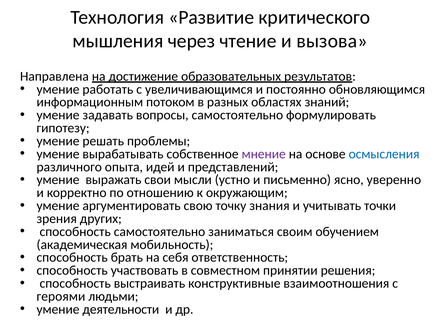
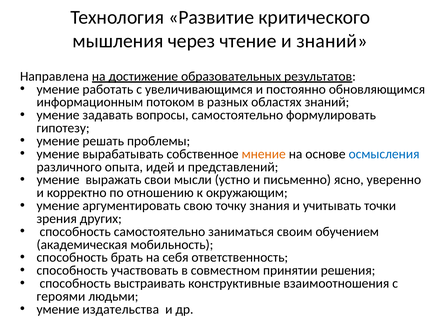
и вызова: вызова -> знаний
мнение colour: purple -> orange
деятельности: деятельности -> издательства
